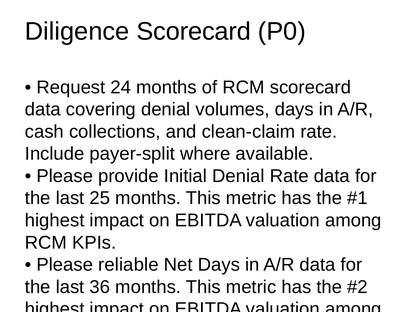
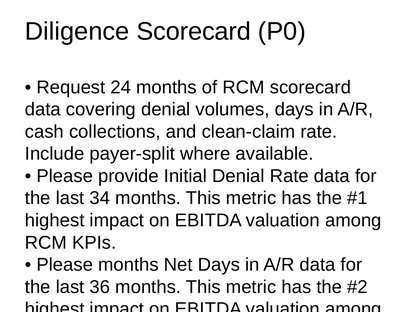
25: 25 -> 34
Please reliable: reliable -> months
